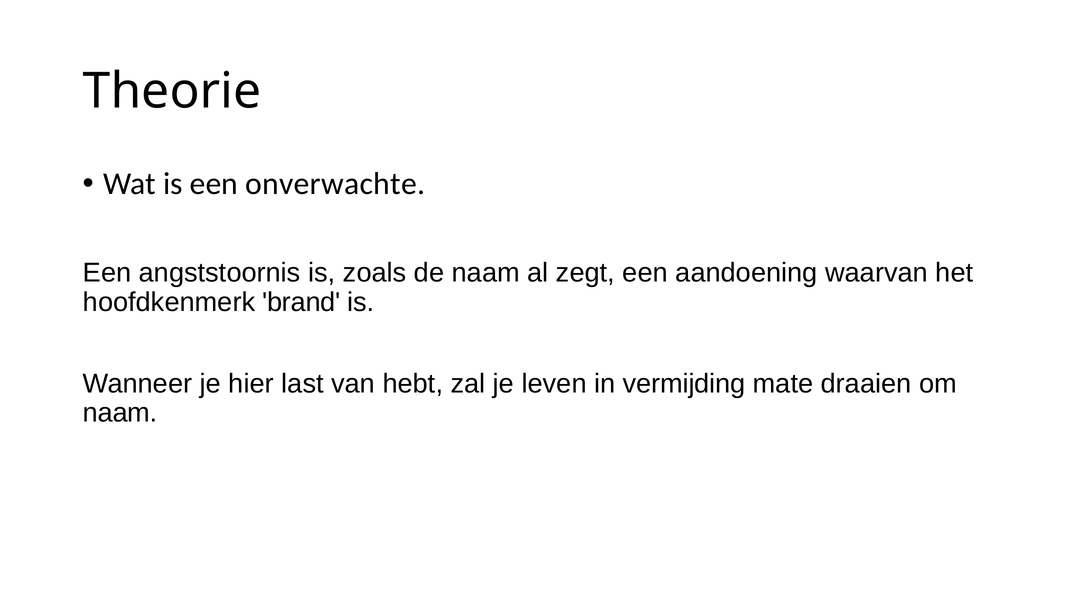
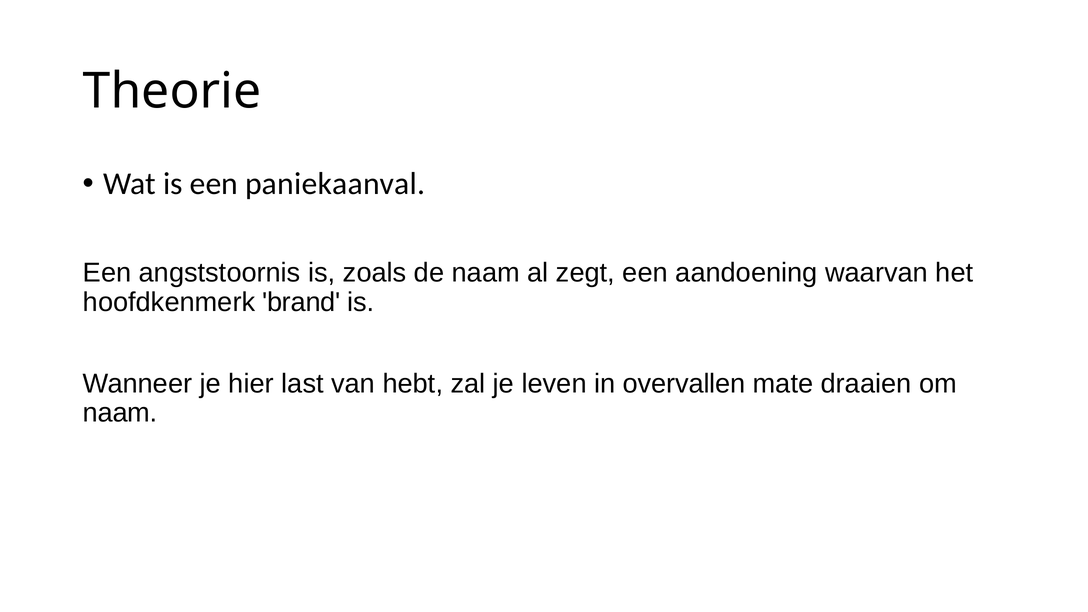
onverwachte: onverwachte -> paniekaanval
vermijding: vermijding -> overvallen
